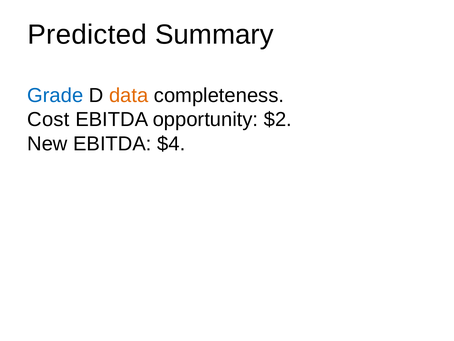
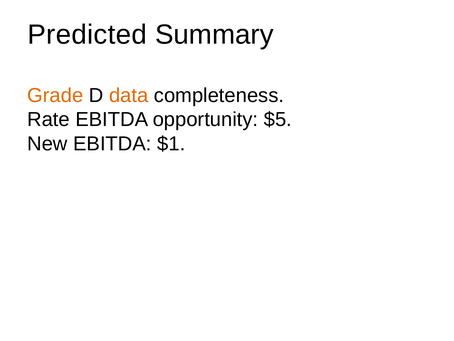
Grade colour: blue -> orange
Cost: Cost -> Rate
$2: $2 -> $5
$4: $4 -> $1
